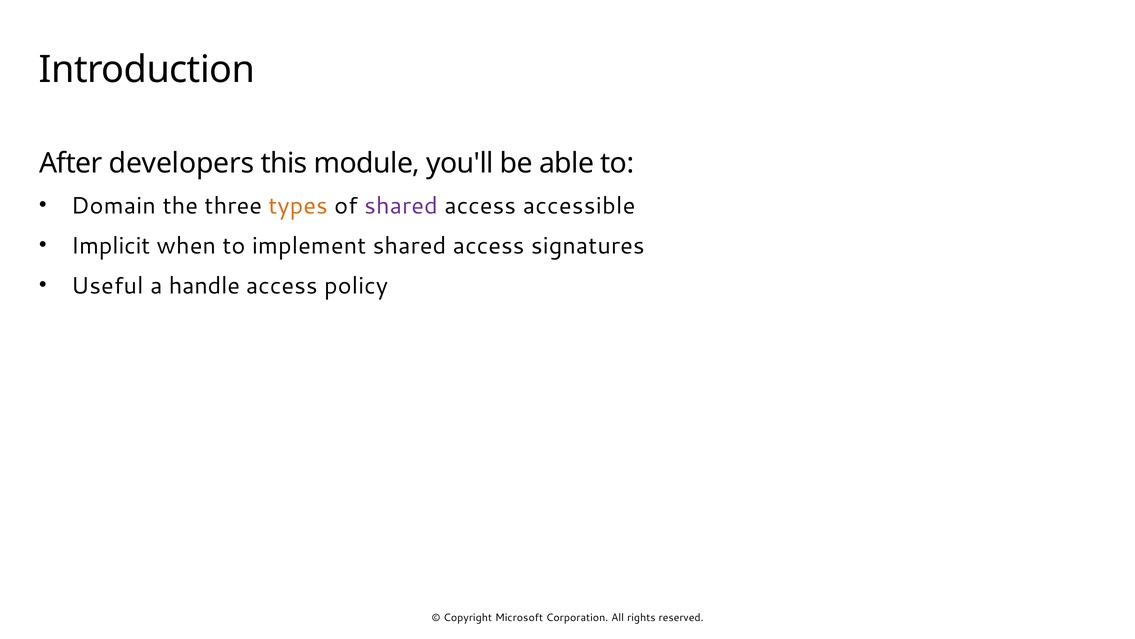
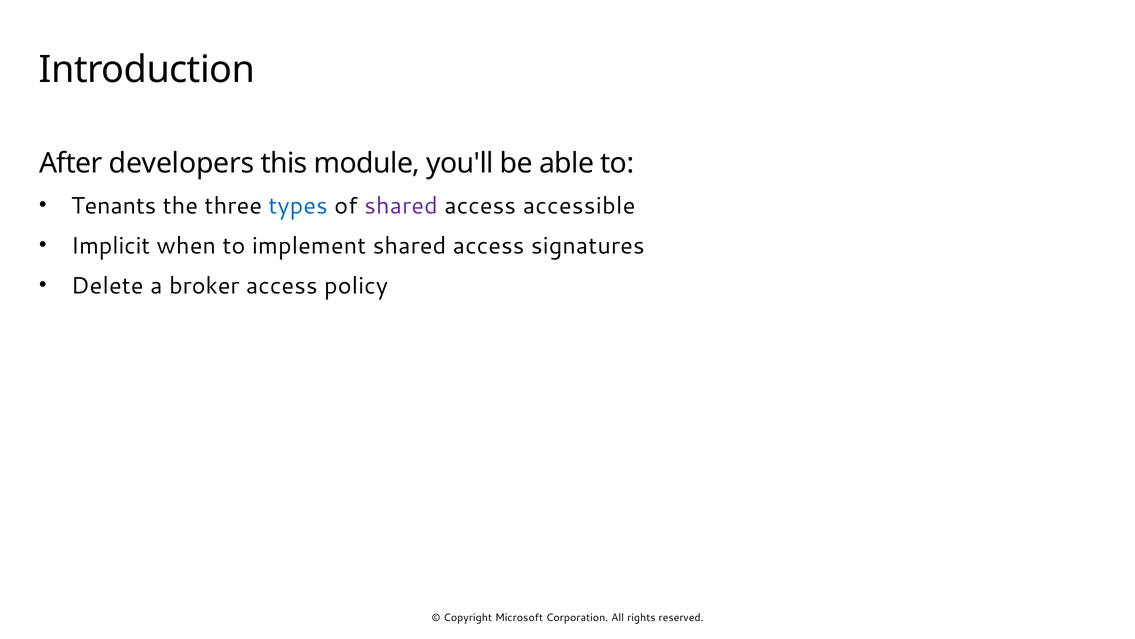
Domain: Domain -> Tenants
types colour: orange -> blue
Useful: Useful -> Delete
handle: handle -> broker
